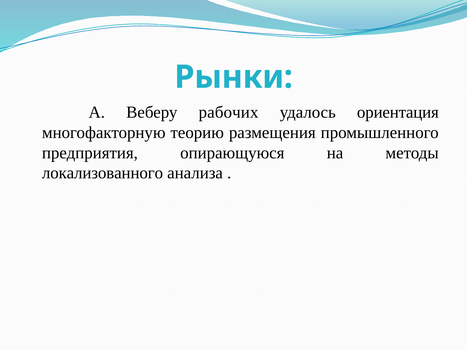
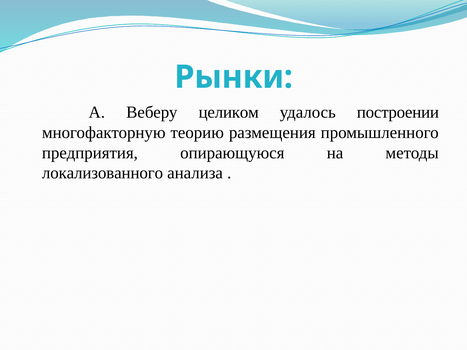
рабочих: рабочих -> целиком
ориентация: ориентация -> построении
